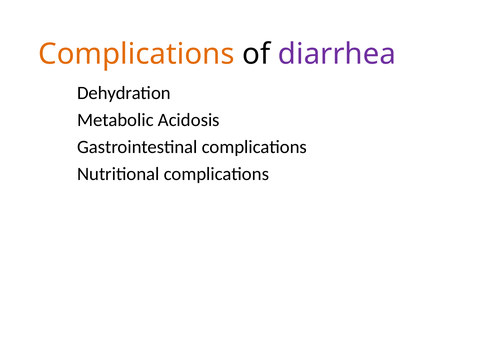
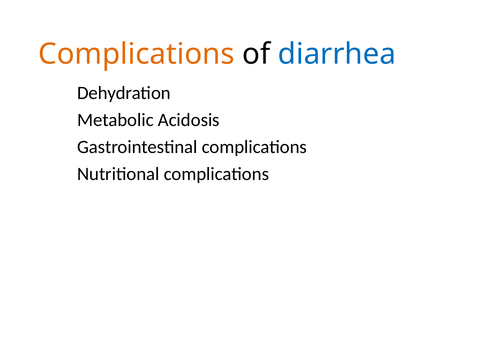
diarrhea colour: purple -> blue
